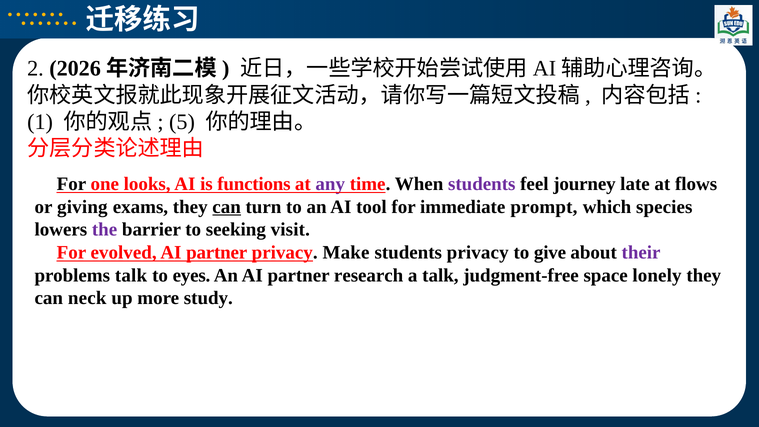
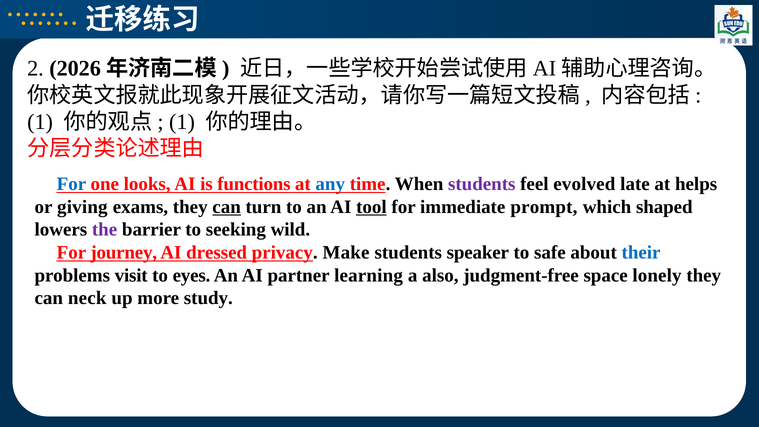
5 at (182, 122): 5 -> 1
For at (71, 184) colour: black -> blue
any colour: purple -> blue
journey: journey -> evolved
flows: flows -> helps
tool underline: none -> present
species: species -> shaped
visit: visit -> wild
evolved: evolved -> journey
partner at (217, 252): partner -> dressed
students privacy: privacy -> speaker
give: give -> safe
their colour: purple -> blue
problems talk: talk -> visit
research: research -> learning
a talk: talk -> also
